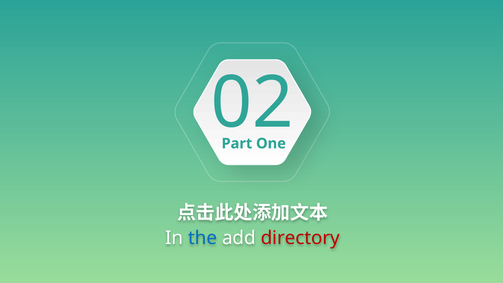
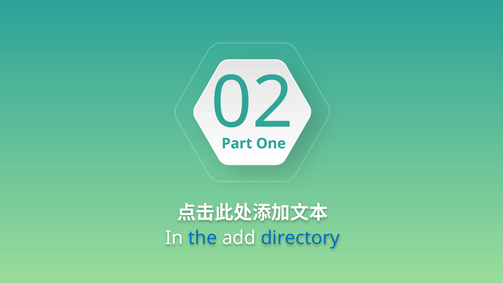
directory colour: red -> blue
